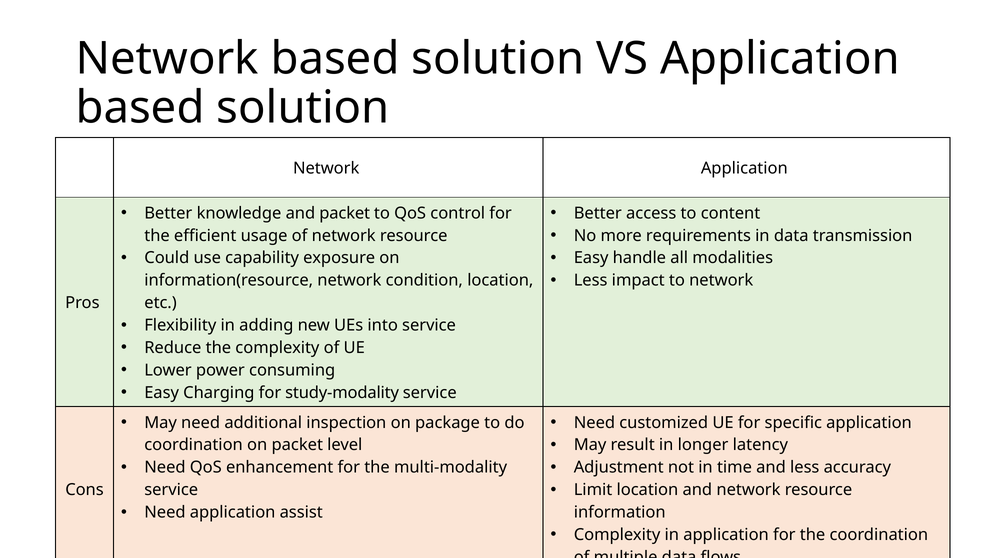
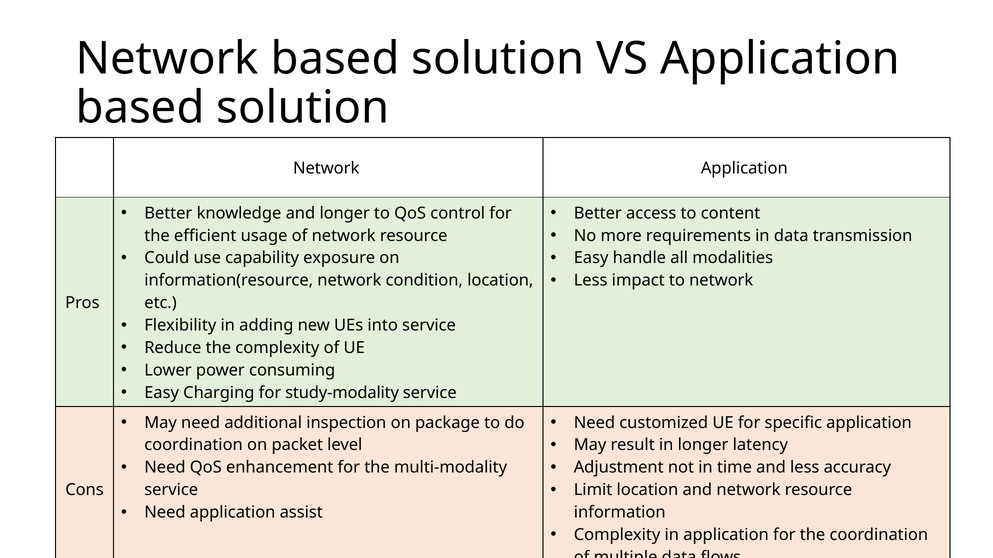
and packet: packet -> longer
